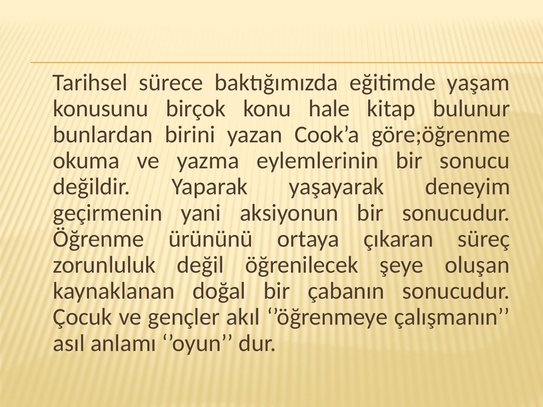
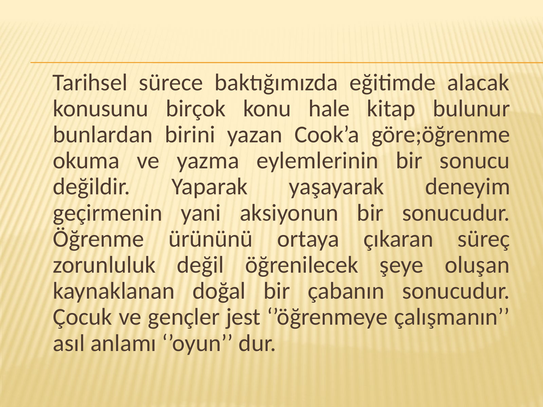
yaşam: yaşam -> alacak
akıl: akıl -> jest
